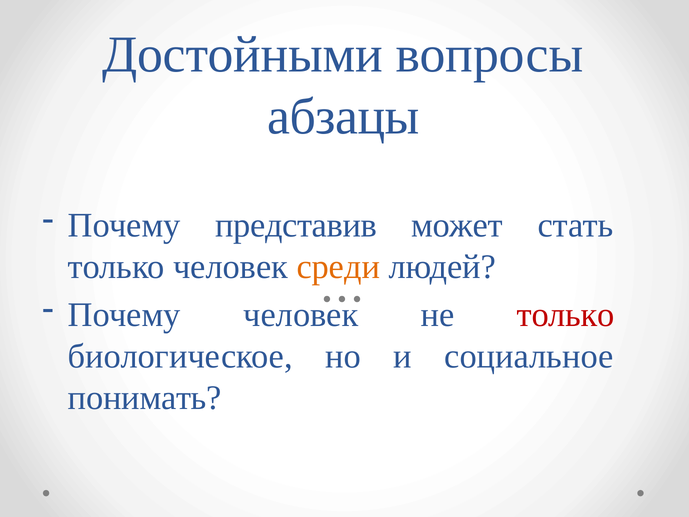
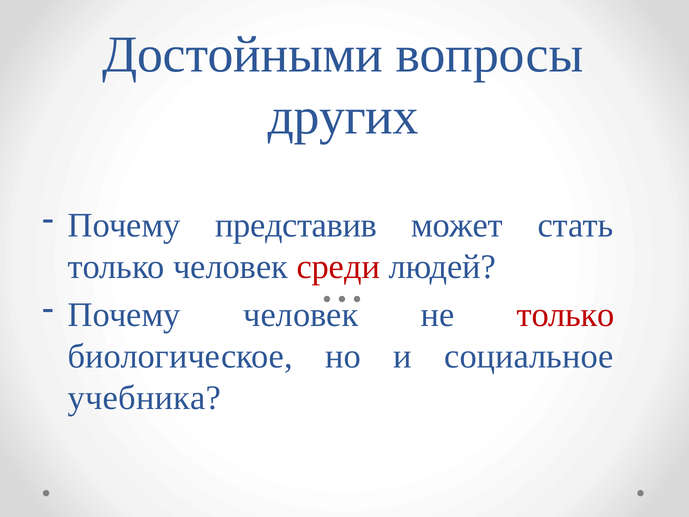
абзацы: абзацы -> других
среди colour: orange -> red
понимать: понимать -> учебника
